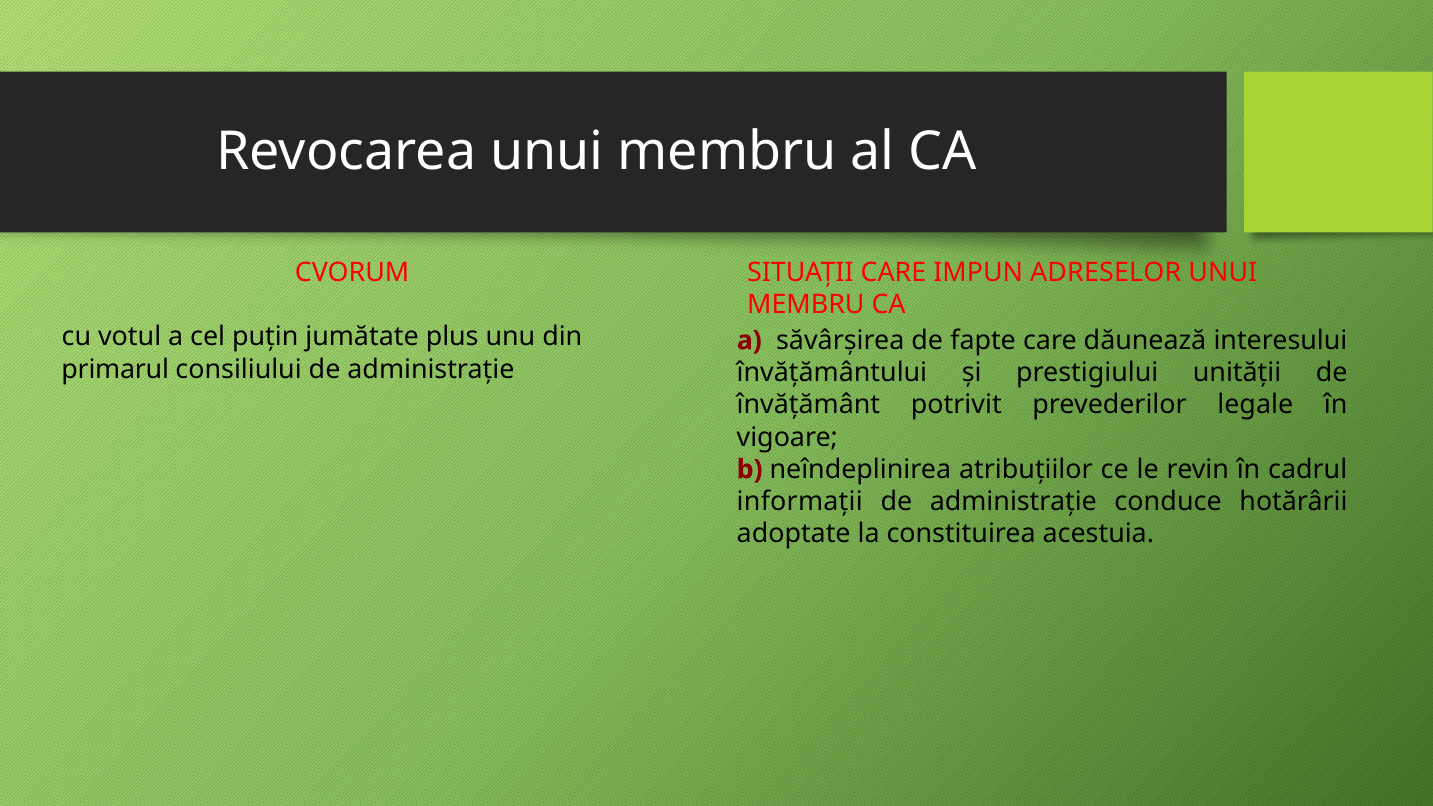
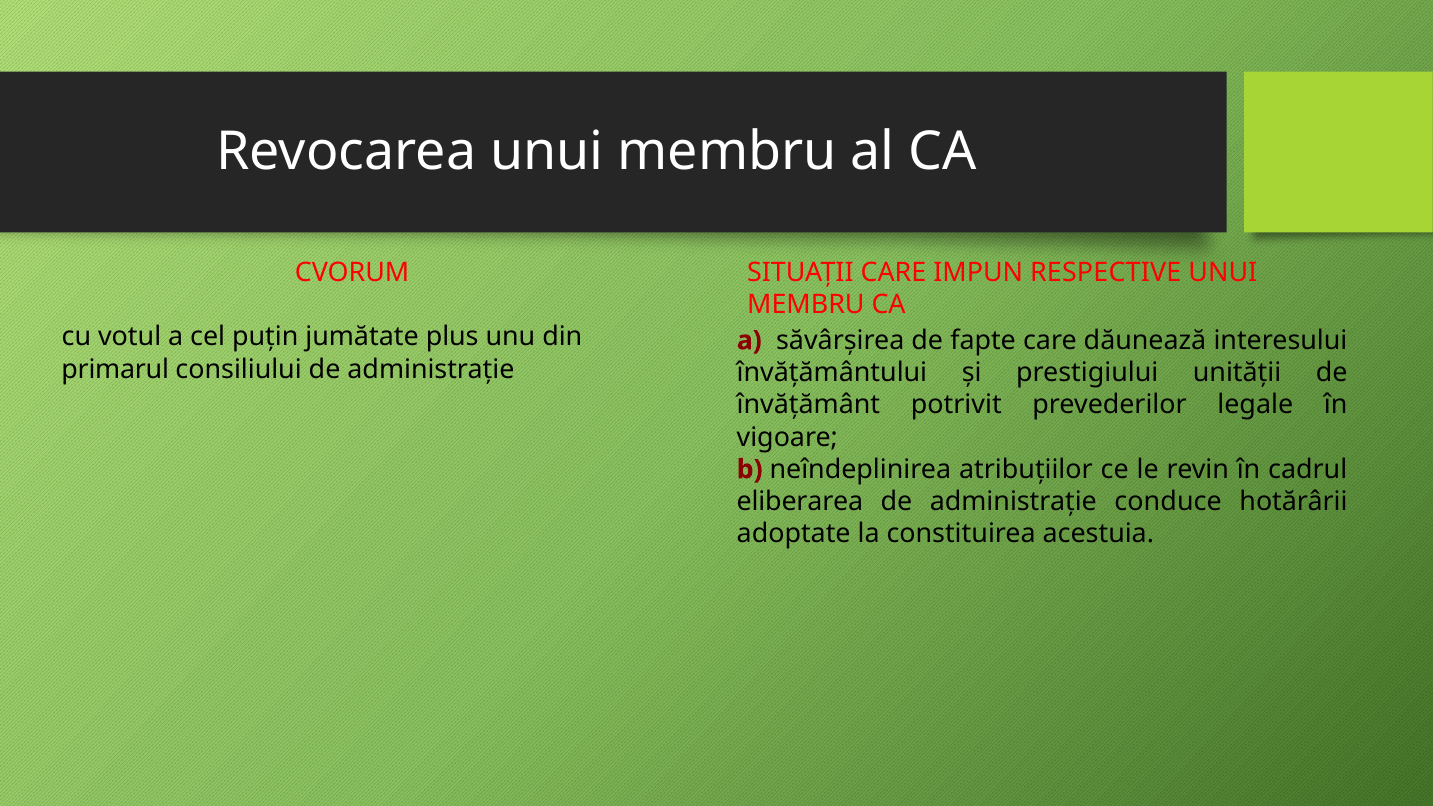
ADRESELOR: ADRESELOR -> RESPECTIVE
informații: informații -> eliberarea
